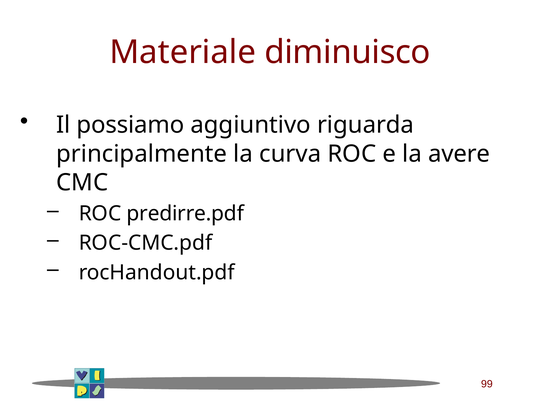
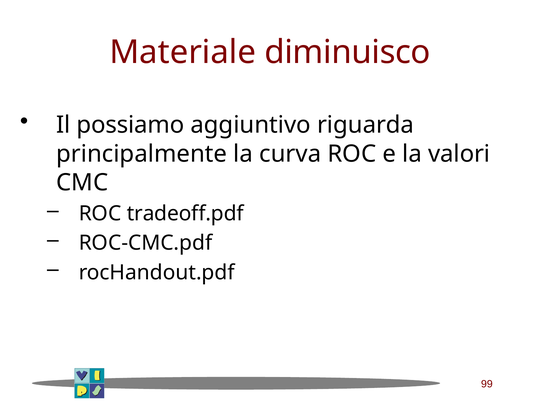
avere: avere -> valori
predirre.pdf: predirre.pdf -> tradeoff.pdf
